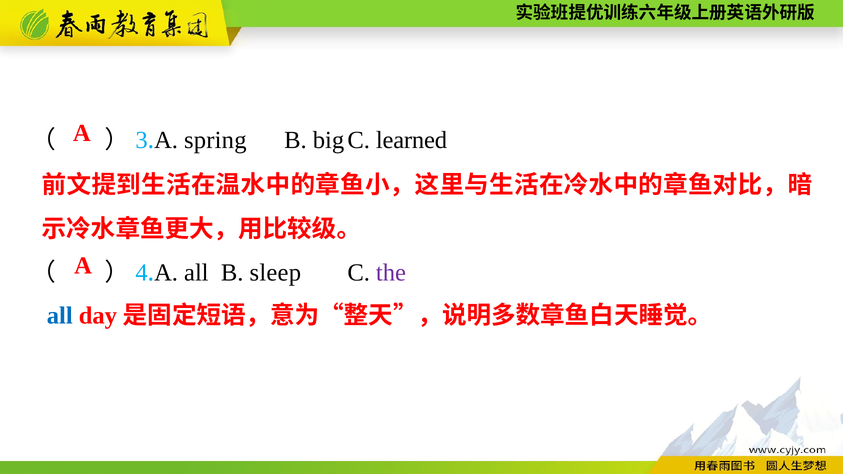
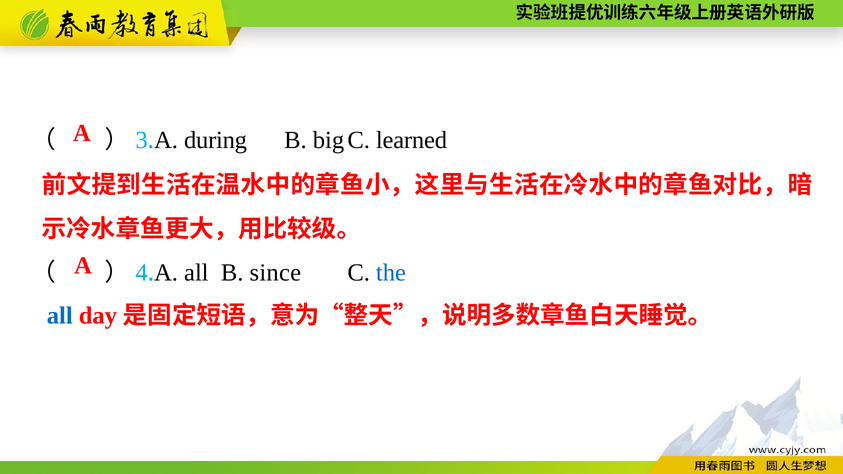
spring: spring -> during
sleep: sleep -> since
the colour: purple -> blue
